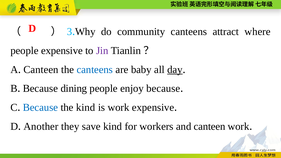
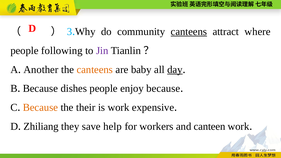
canteens at (189, 32) underline: none -> present
people expensive: expensive -> following
Canteen at (41, 70): Canteen -> Another
canteens at (95, 70) colour: blue -> orange
dining: dining -> dishes
Because at (40, 108) colour: blue -> orange
the kind: kind -> their
Another: Another -> Zhiliang
save kind: kind -> help
